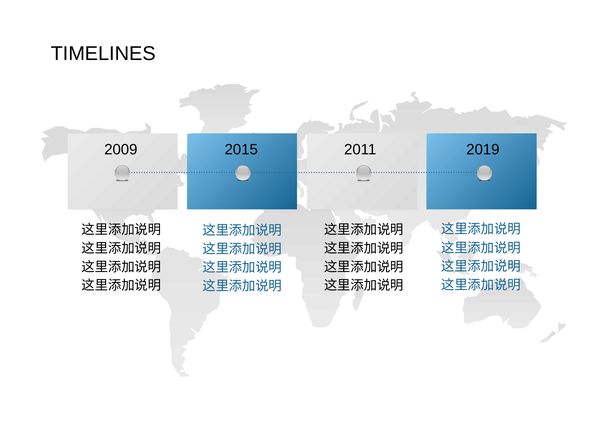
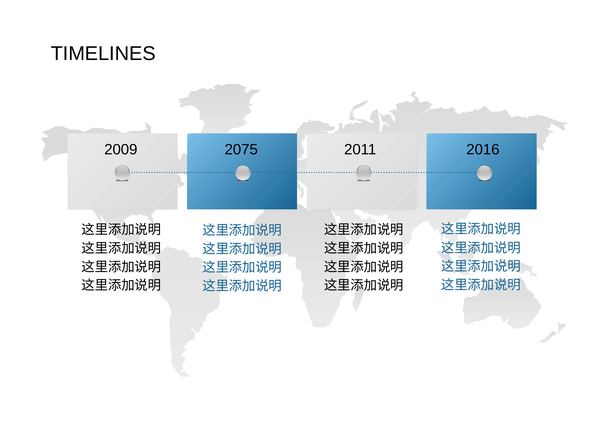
2015: 2015 -> 2075
2019: 2019 -> 2016
